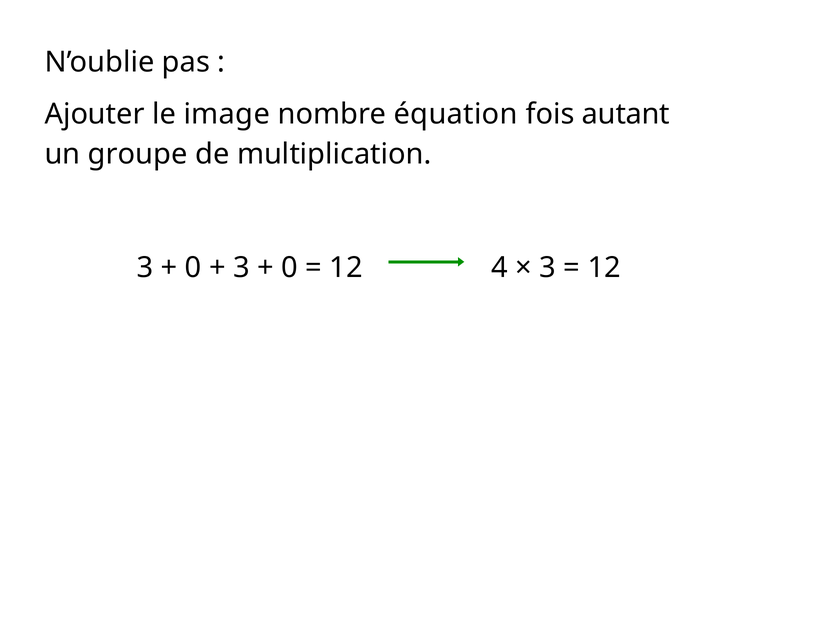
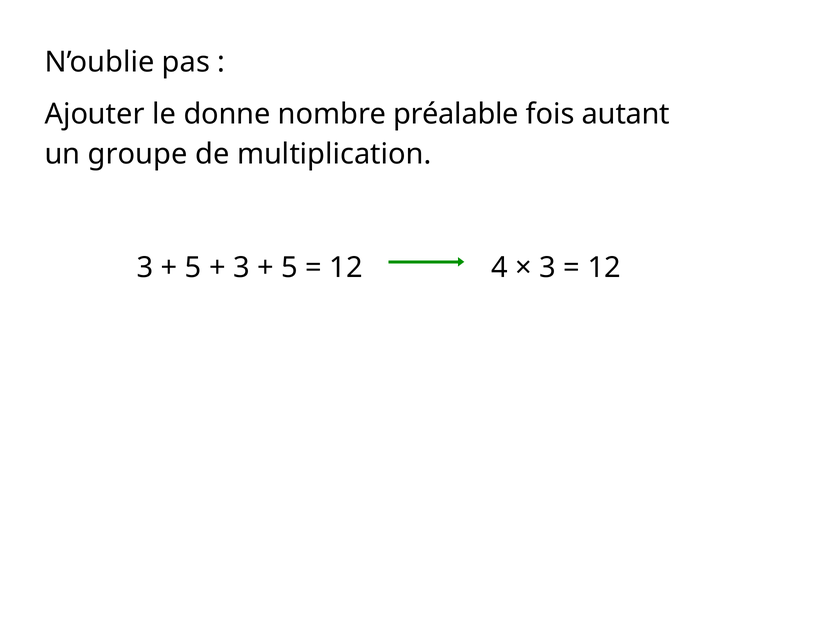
image: image -> donne
équation: équation -> préalable
0 at (193, 267): 0 -> 5
0 at (290, 267): 0 -> 5
